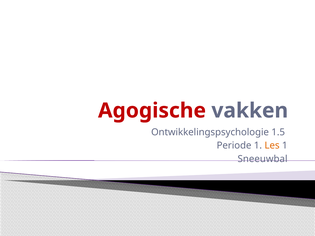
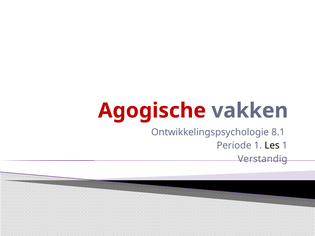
1.5: 1.5 -> 8.1
Les colour: orange -> black
Sneeuwbal: Sneeuwbal -> Verstandig
